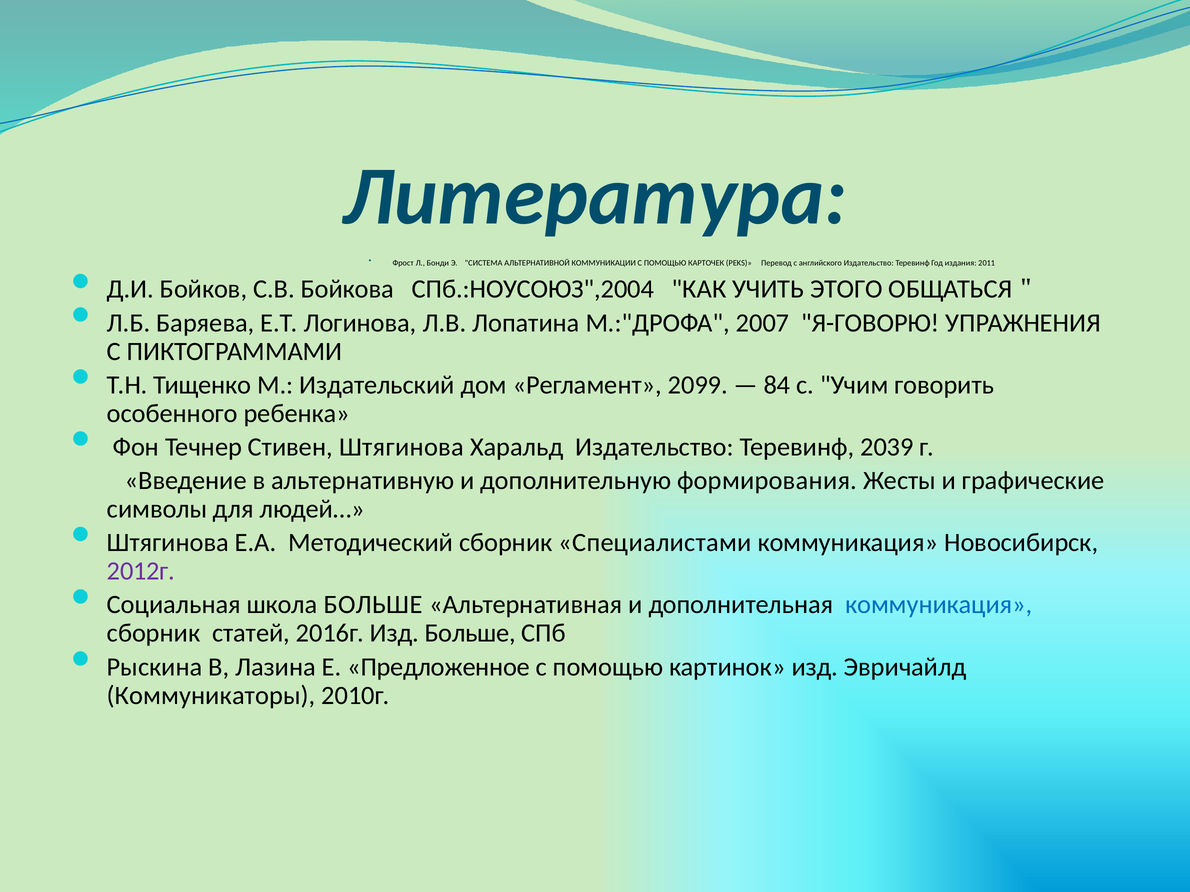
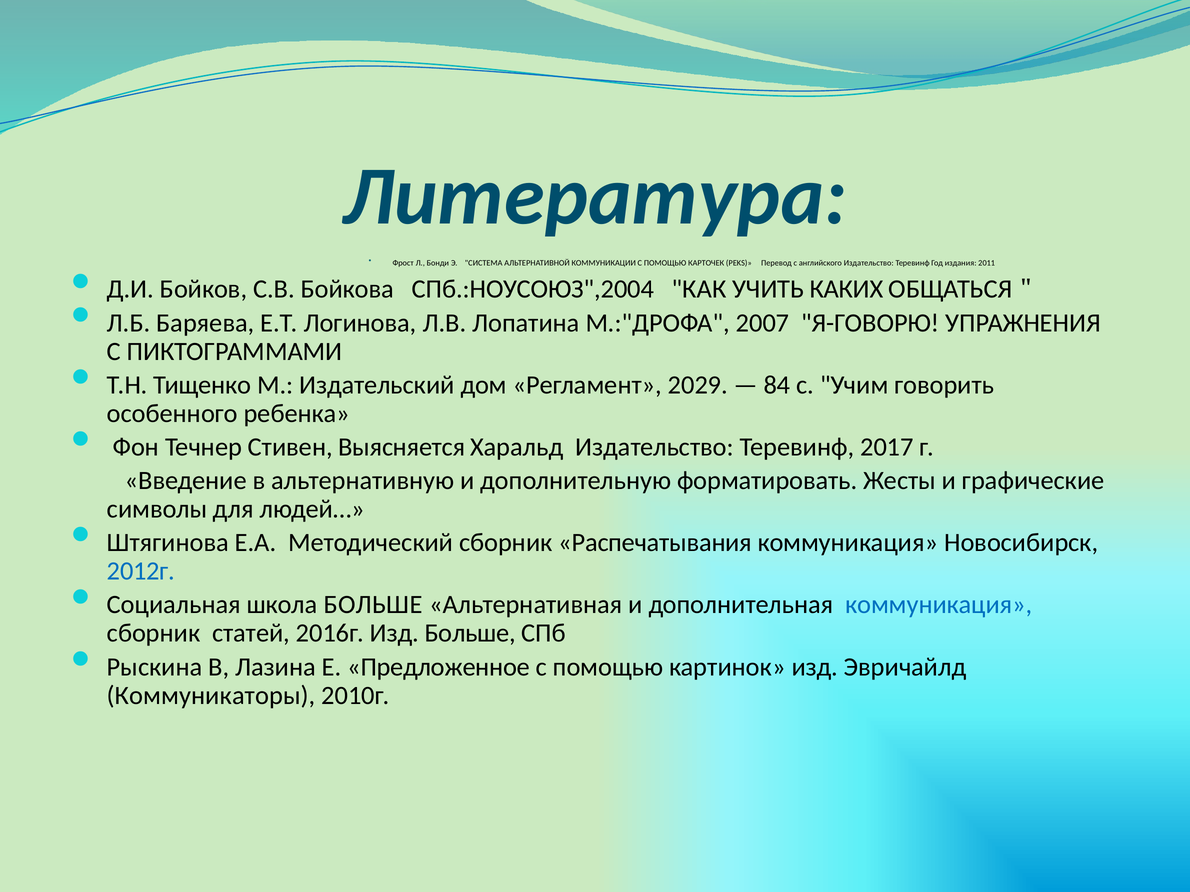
ЭТОГО: ЭТОГО -> КАКИХ
2099: 2099 -> 2029
Стивен Штягинова: Штягинова -> Выясняется
2039: 2039 -> 2017
формирования: формирования -> форматировать
Специалистами: Специалистами -> Распечатывания
2012г colour: purple -> blue
